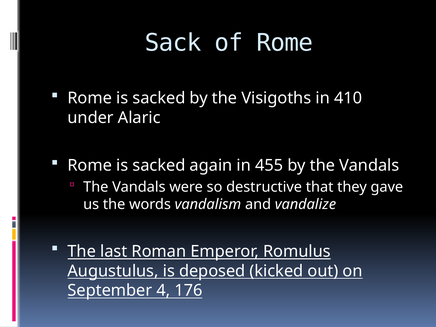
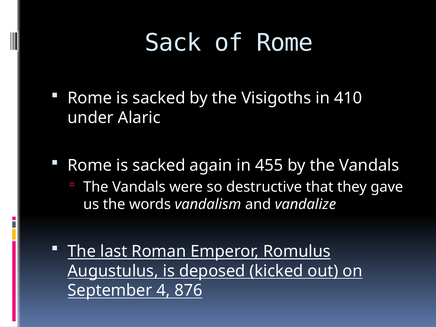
176: 176 -> 876
